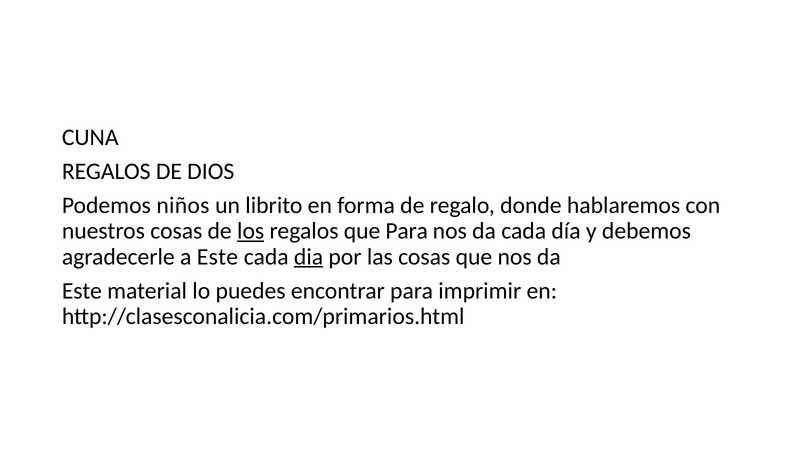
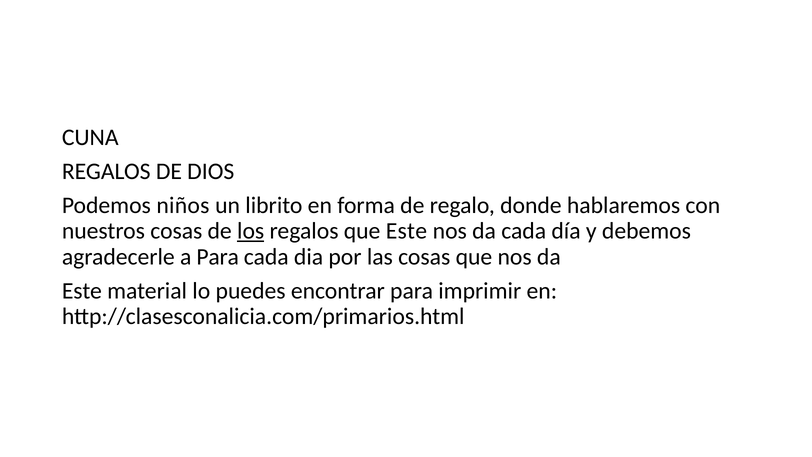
que Para: Para -> Este
a Este: Este -> Para
dia underline: present -> none
